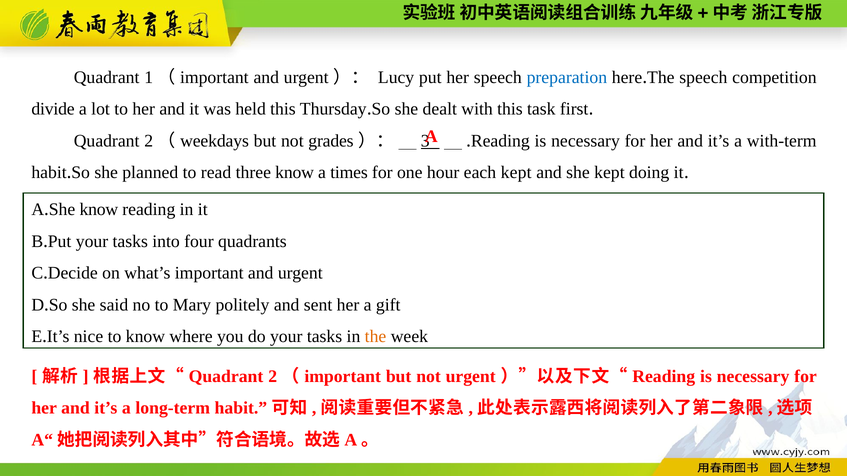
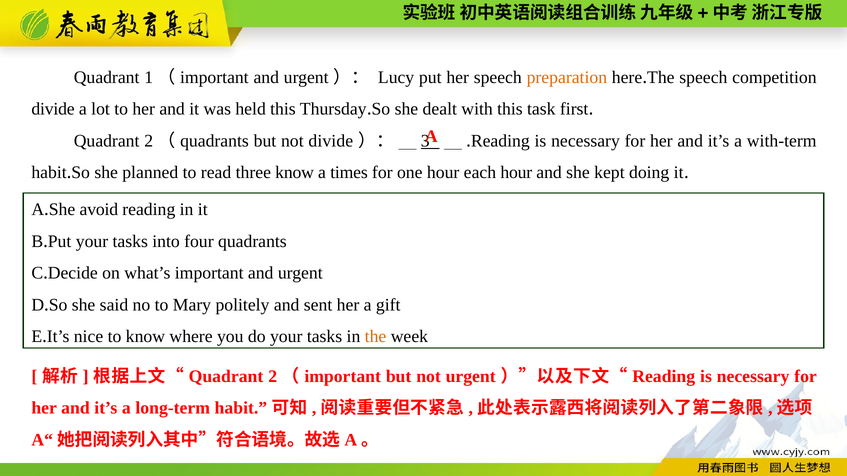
preparation colour: blue -> orange
weekdays at (215, 141): weekdays -> quadrants
not grades: grades -> divide
each kept: kept -> hour
She know: know -> avoid
